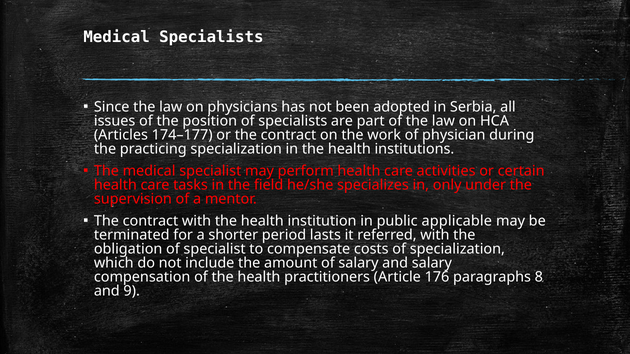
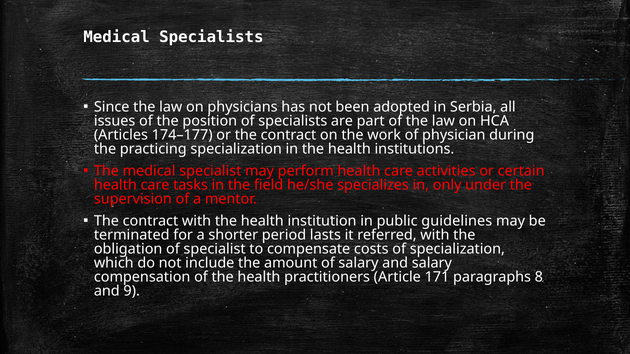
applicable: applicable -> guidelines
176: 176 -> 171
